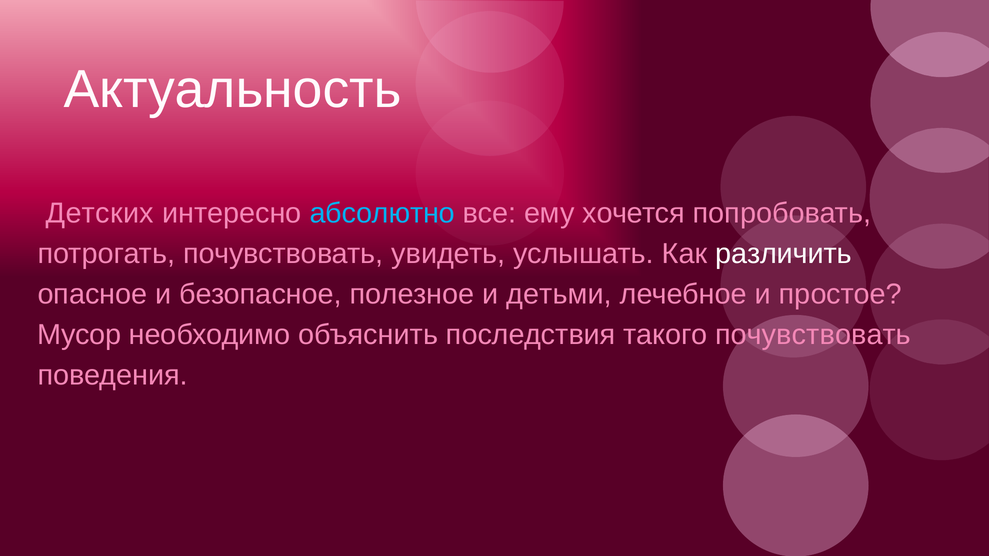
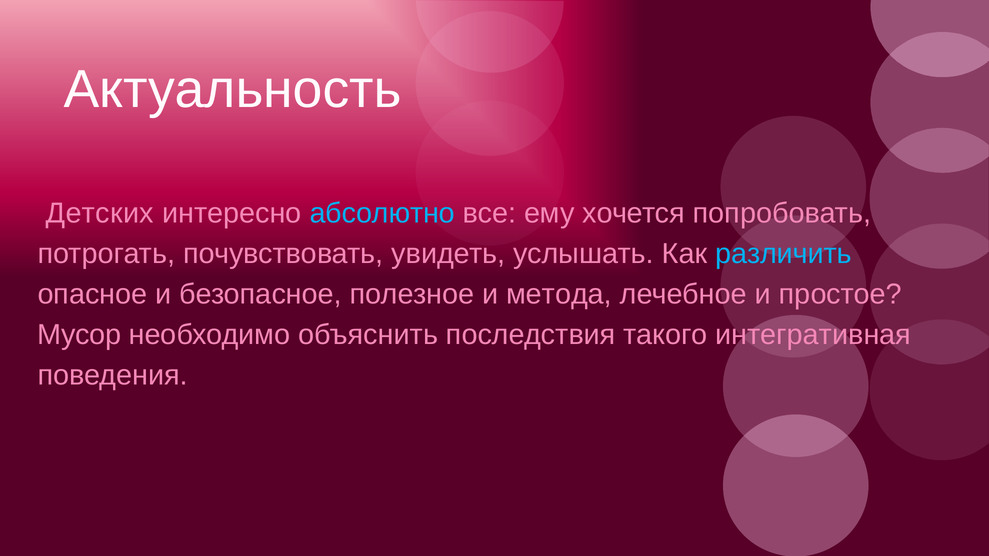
различить colour: white -> light blue
детьми: детьми -> метода
такого почувствовать: почувствовать -> интегративная
